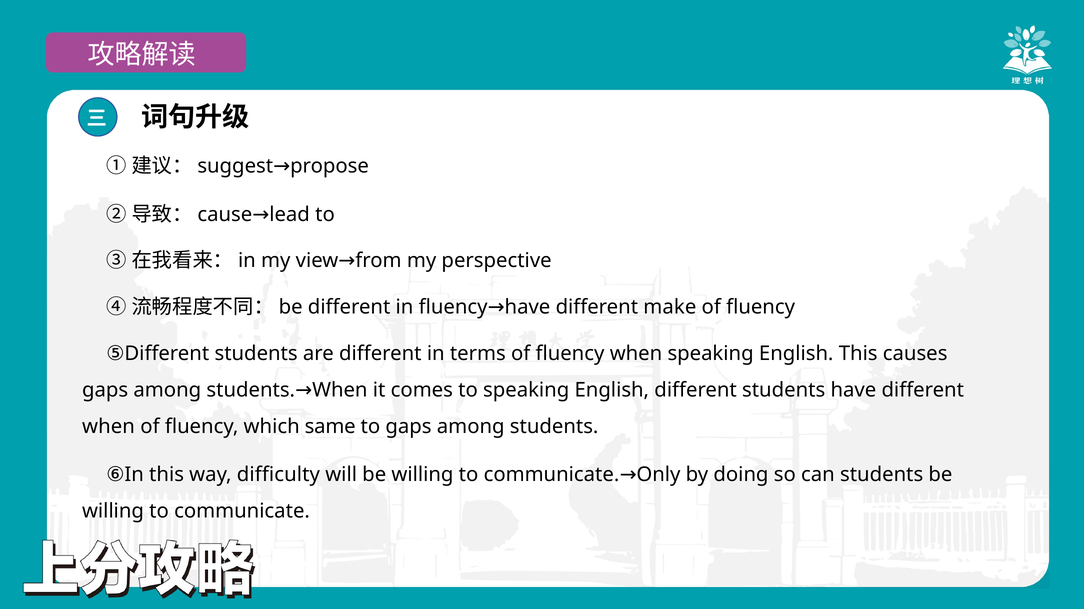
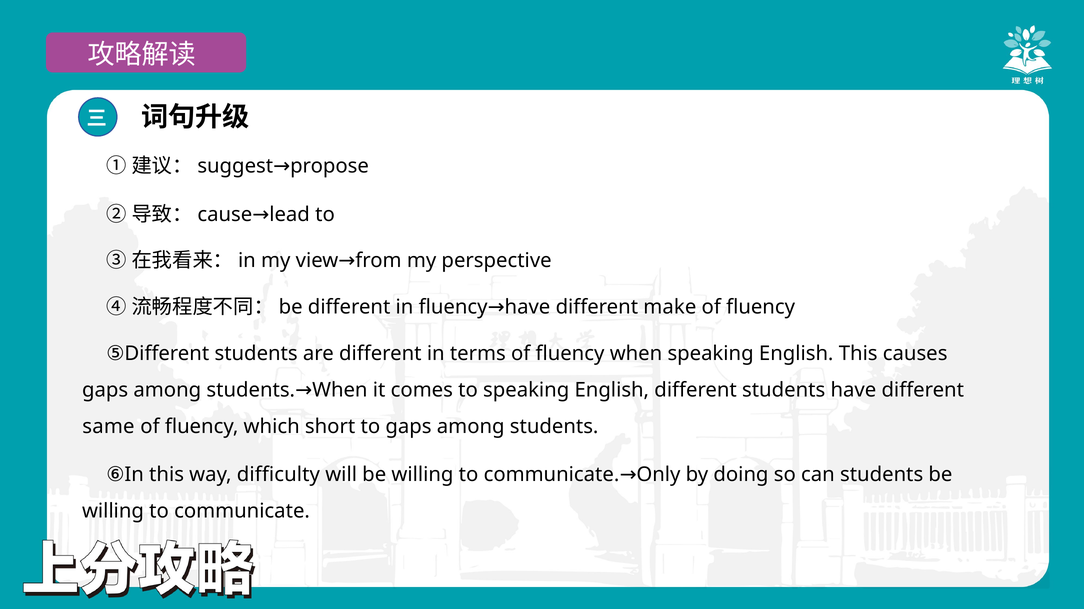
when at (109, 427): when -> same
same: same -> short
